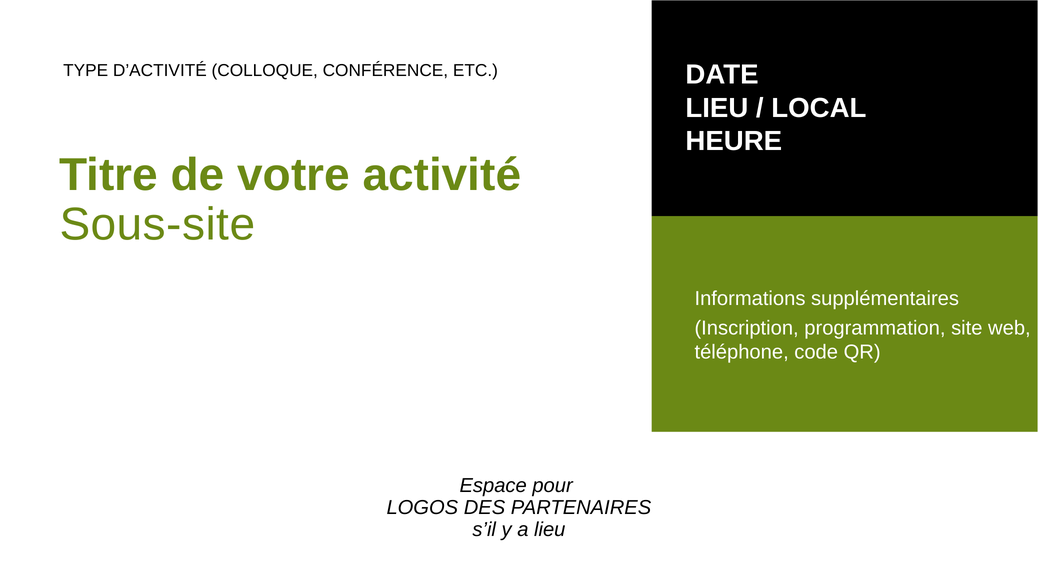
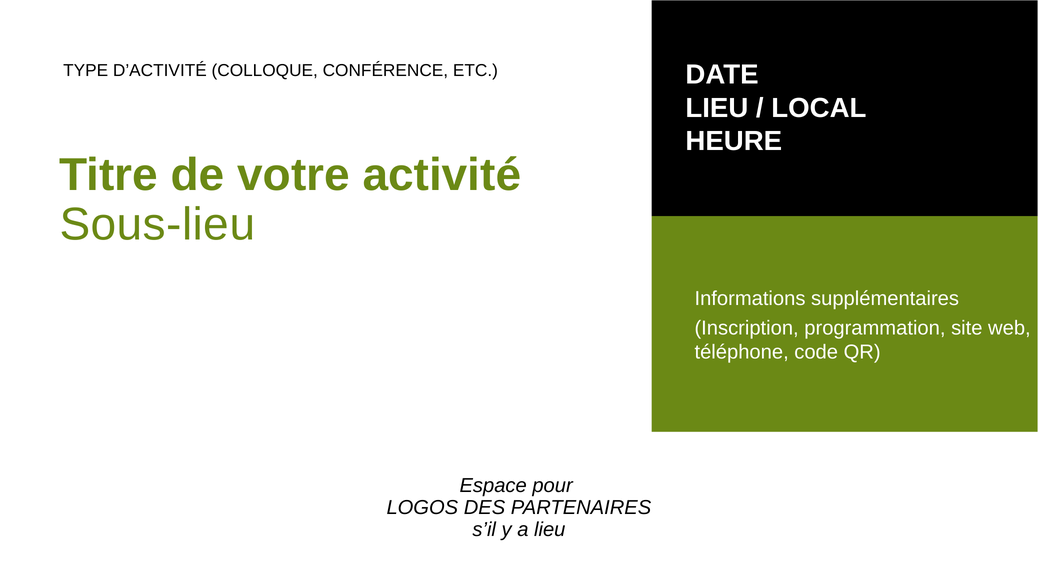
Sous-site: Sous-site -> Sous-lieu
